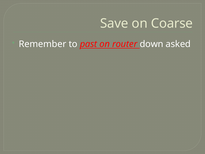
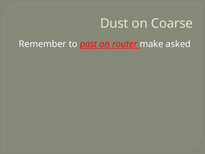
Save: Save -> Dust
down: down -> make
